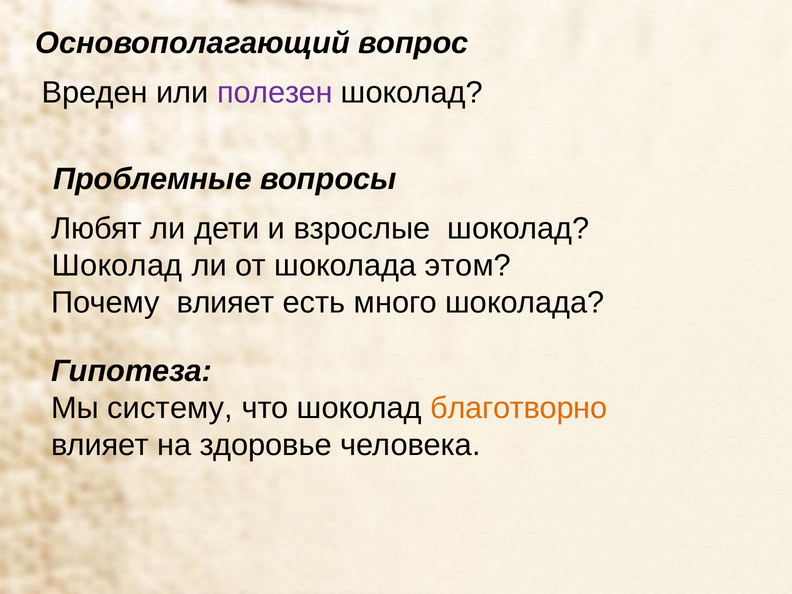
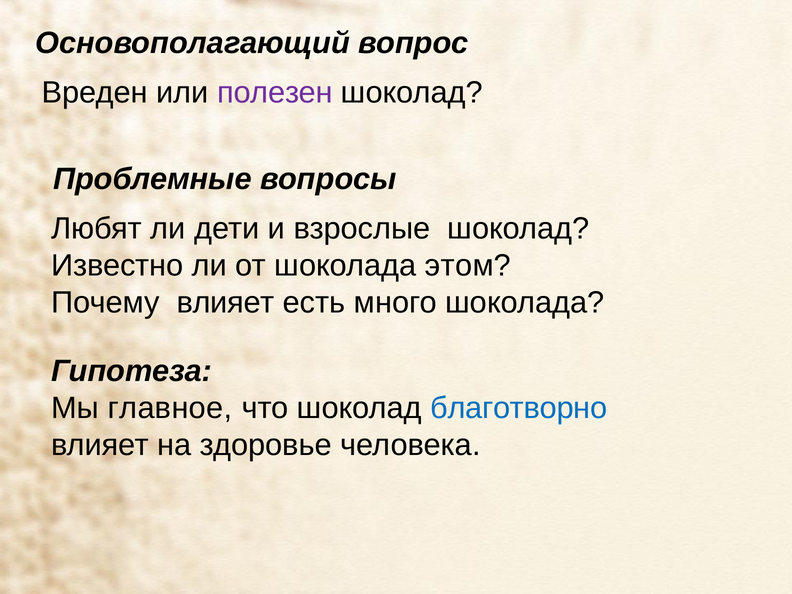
Шоколад at (117, 266): Шоколад -> Известно
систему: систему -> главное
благотворно colour: orange -> blue
